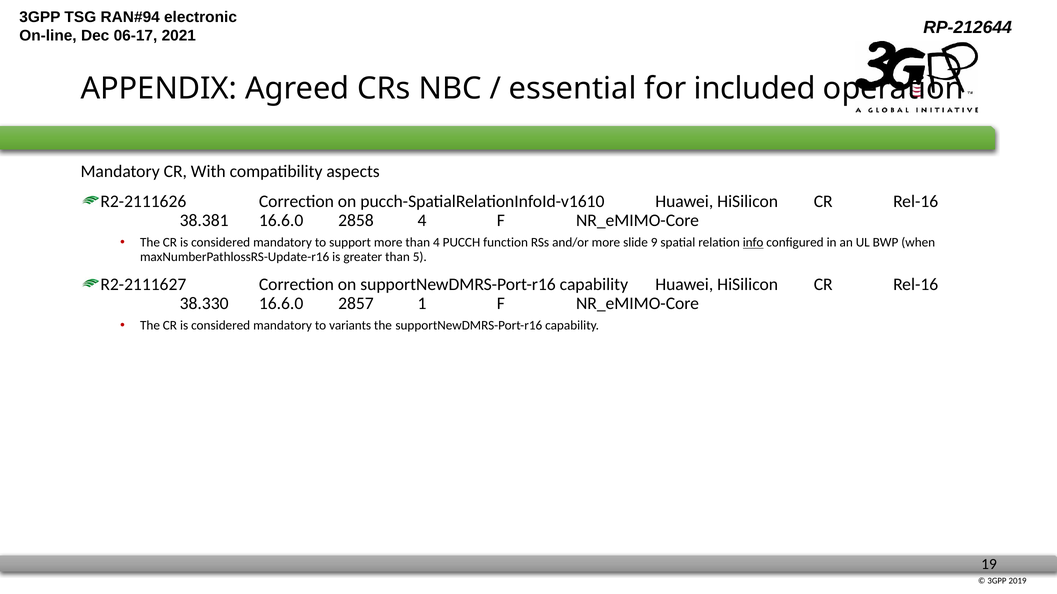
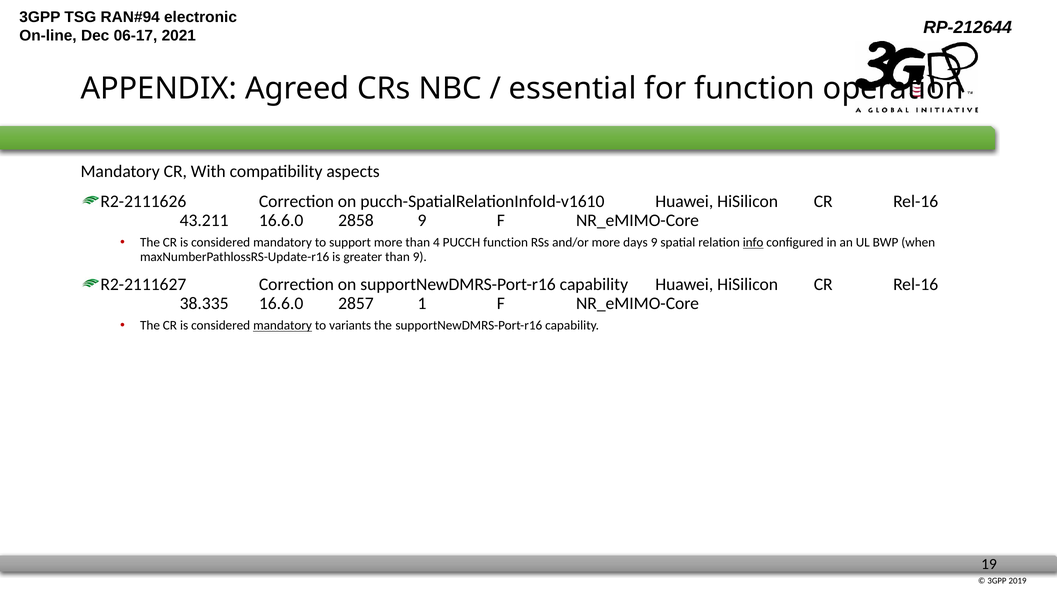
for included: included -> function
38.381: 38.381 -> 43.211
2858 4: 4 -> 9
slide: slide -> days
than 5: 5 -> 9
38.330: 38.330 -> 38.335
mandatory at (283, 326) underline: none -> present
